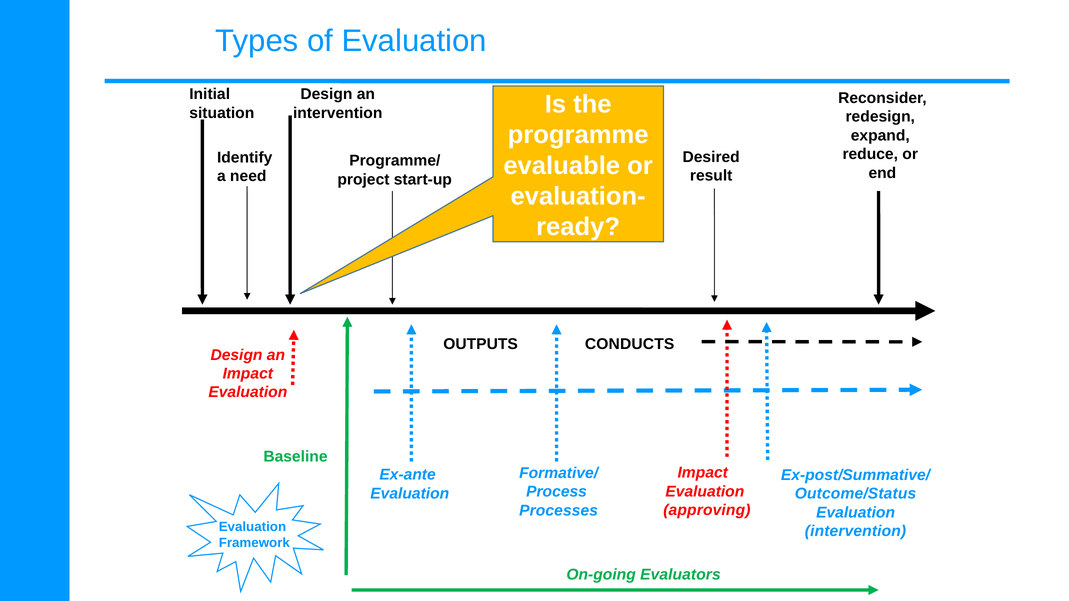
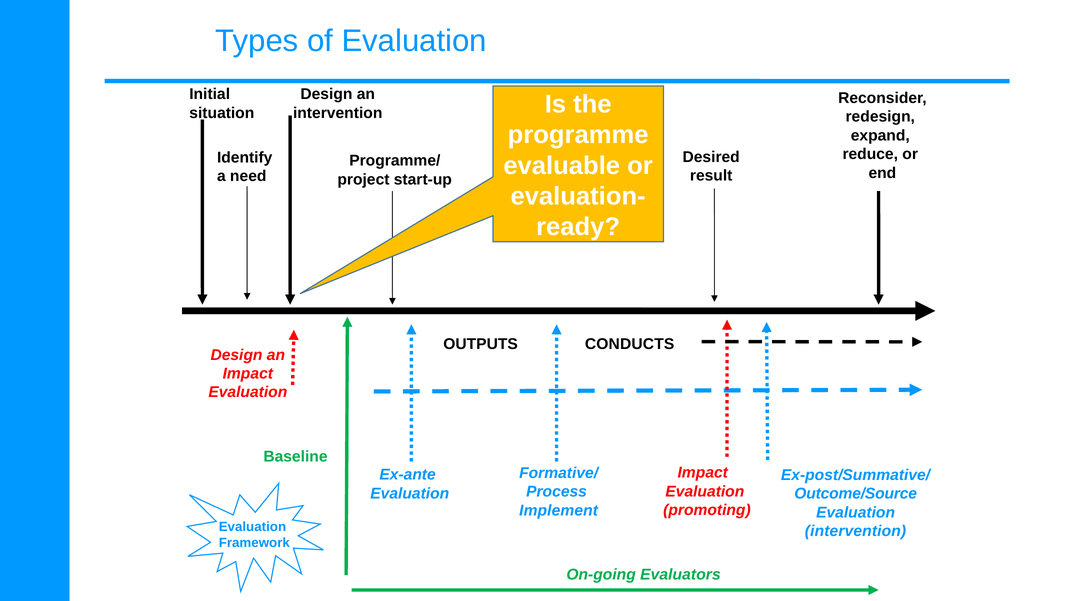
Outcome/Status: Outcome/Status -> Outcome/Source
approving: approving -> promoting
Processes: Processes -> Implement
